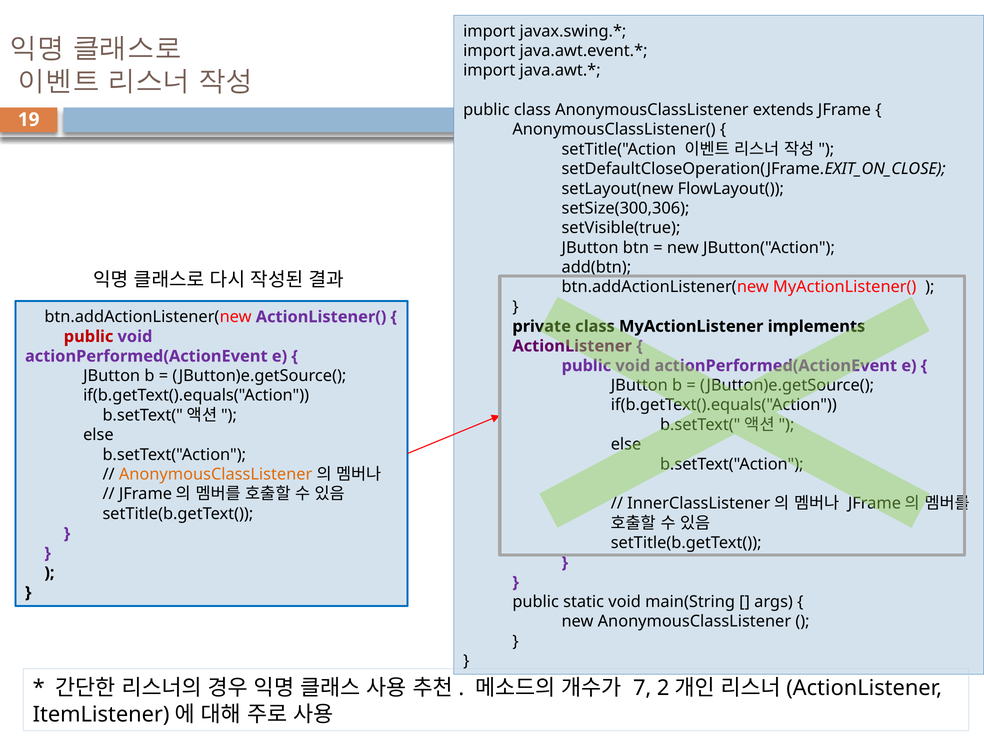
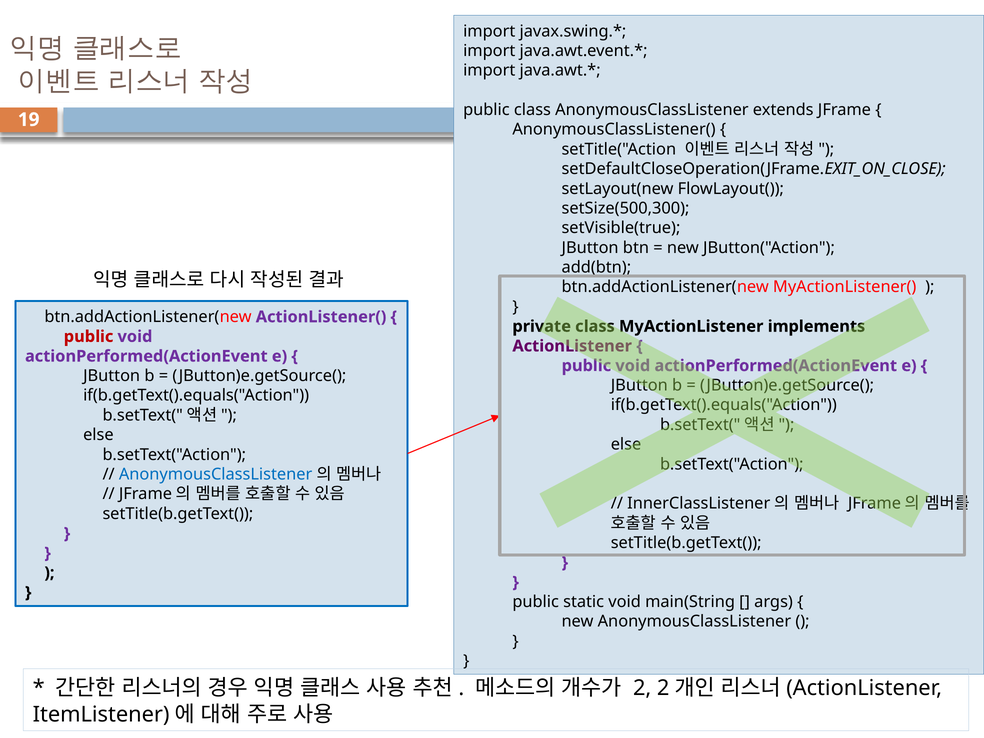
setSize(300,306: setSize(300,306 -> setSize(500,300
AnonymousClassListener at (216, 474) colour: orange -> blue
7: 7 -> 2
